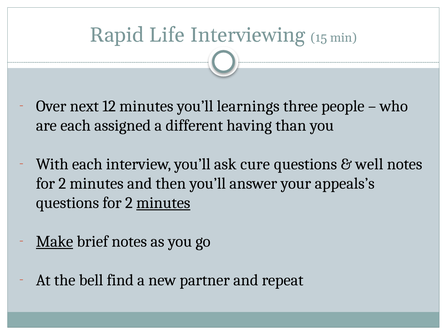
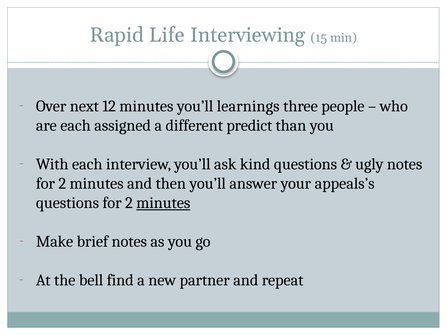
having: having -> predict
cure: cure -> kind
well: well -> ugly
Make underline: present -> none
